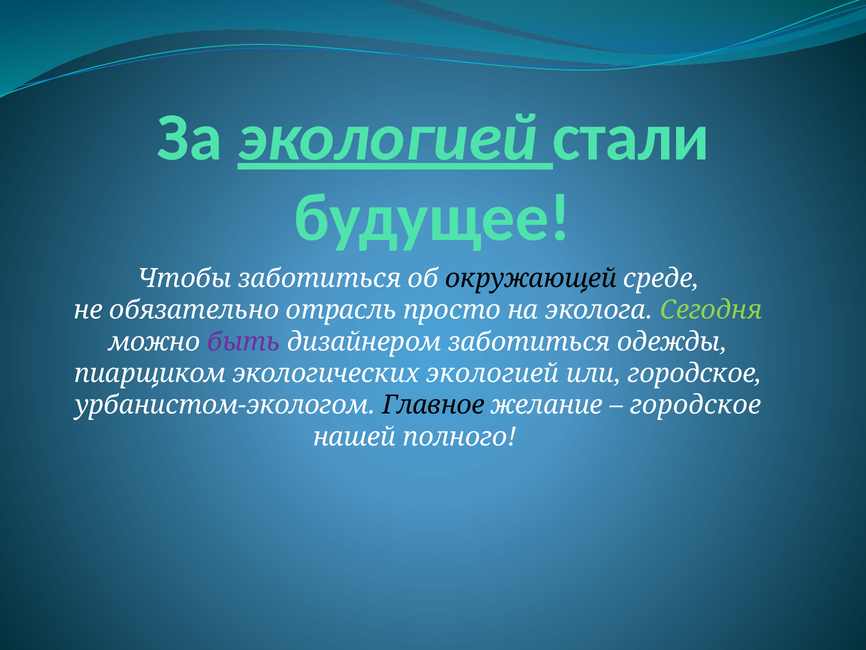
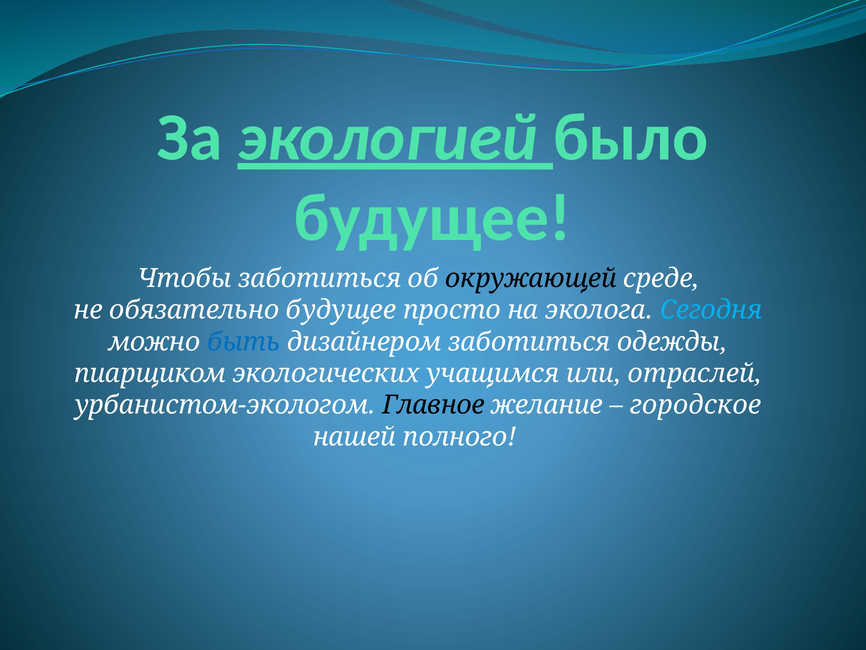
стали: стали -> было
обязательно отрасль: отрасль -> будущее
Сегодня colour: light green -> light blue
быть colour: purple -> blue
экологических экологией: экологией -> учащимся
или городское: городское -> отраслей
